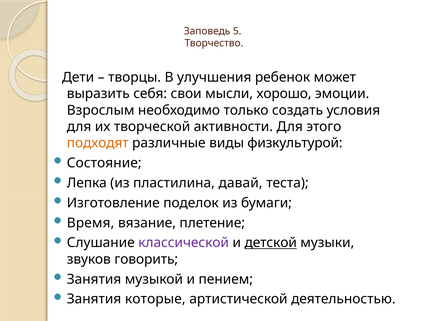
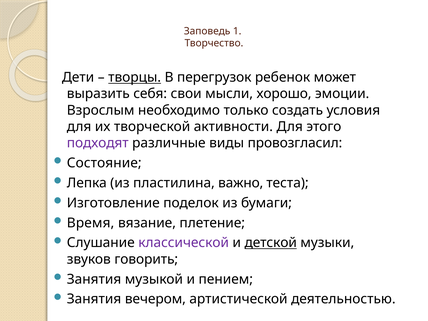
5: 5 -> 1
творцы underline: none -> present
улучшения: улучшения -> перегрузок
подходят colour: orange -> purple
физкультурой: физкультурой -> провозгласил
давай: давай -> важно
которые: которые -> вечером
